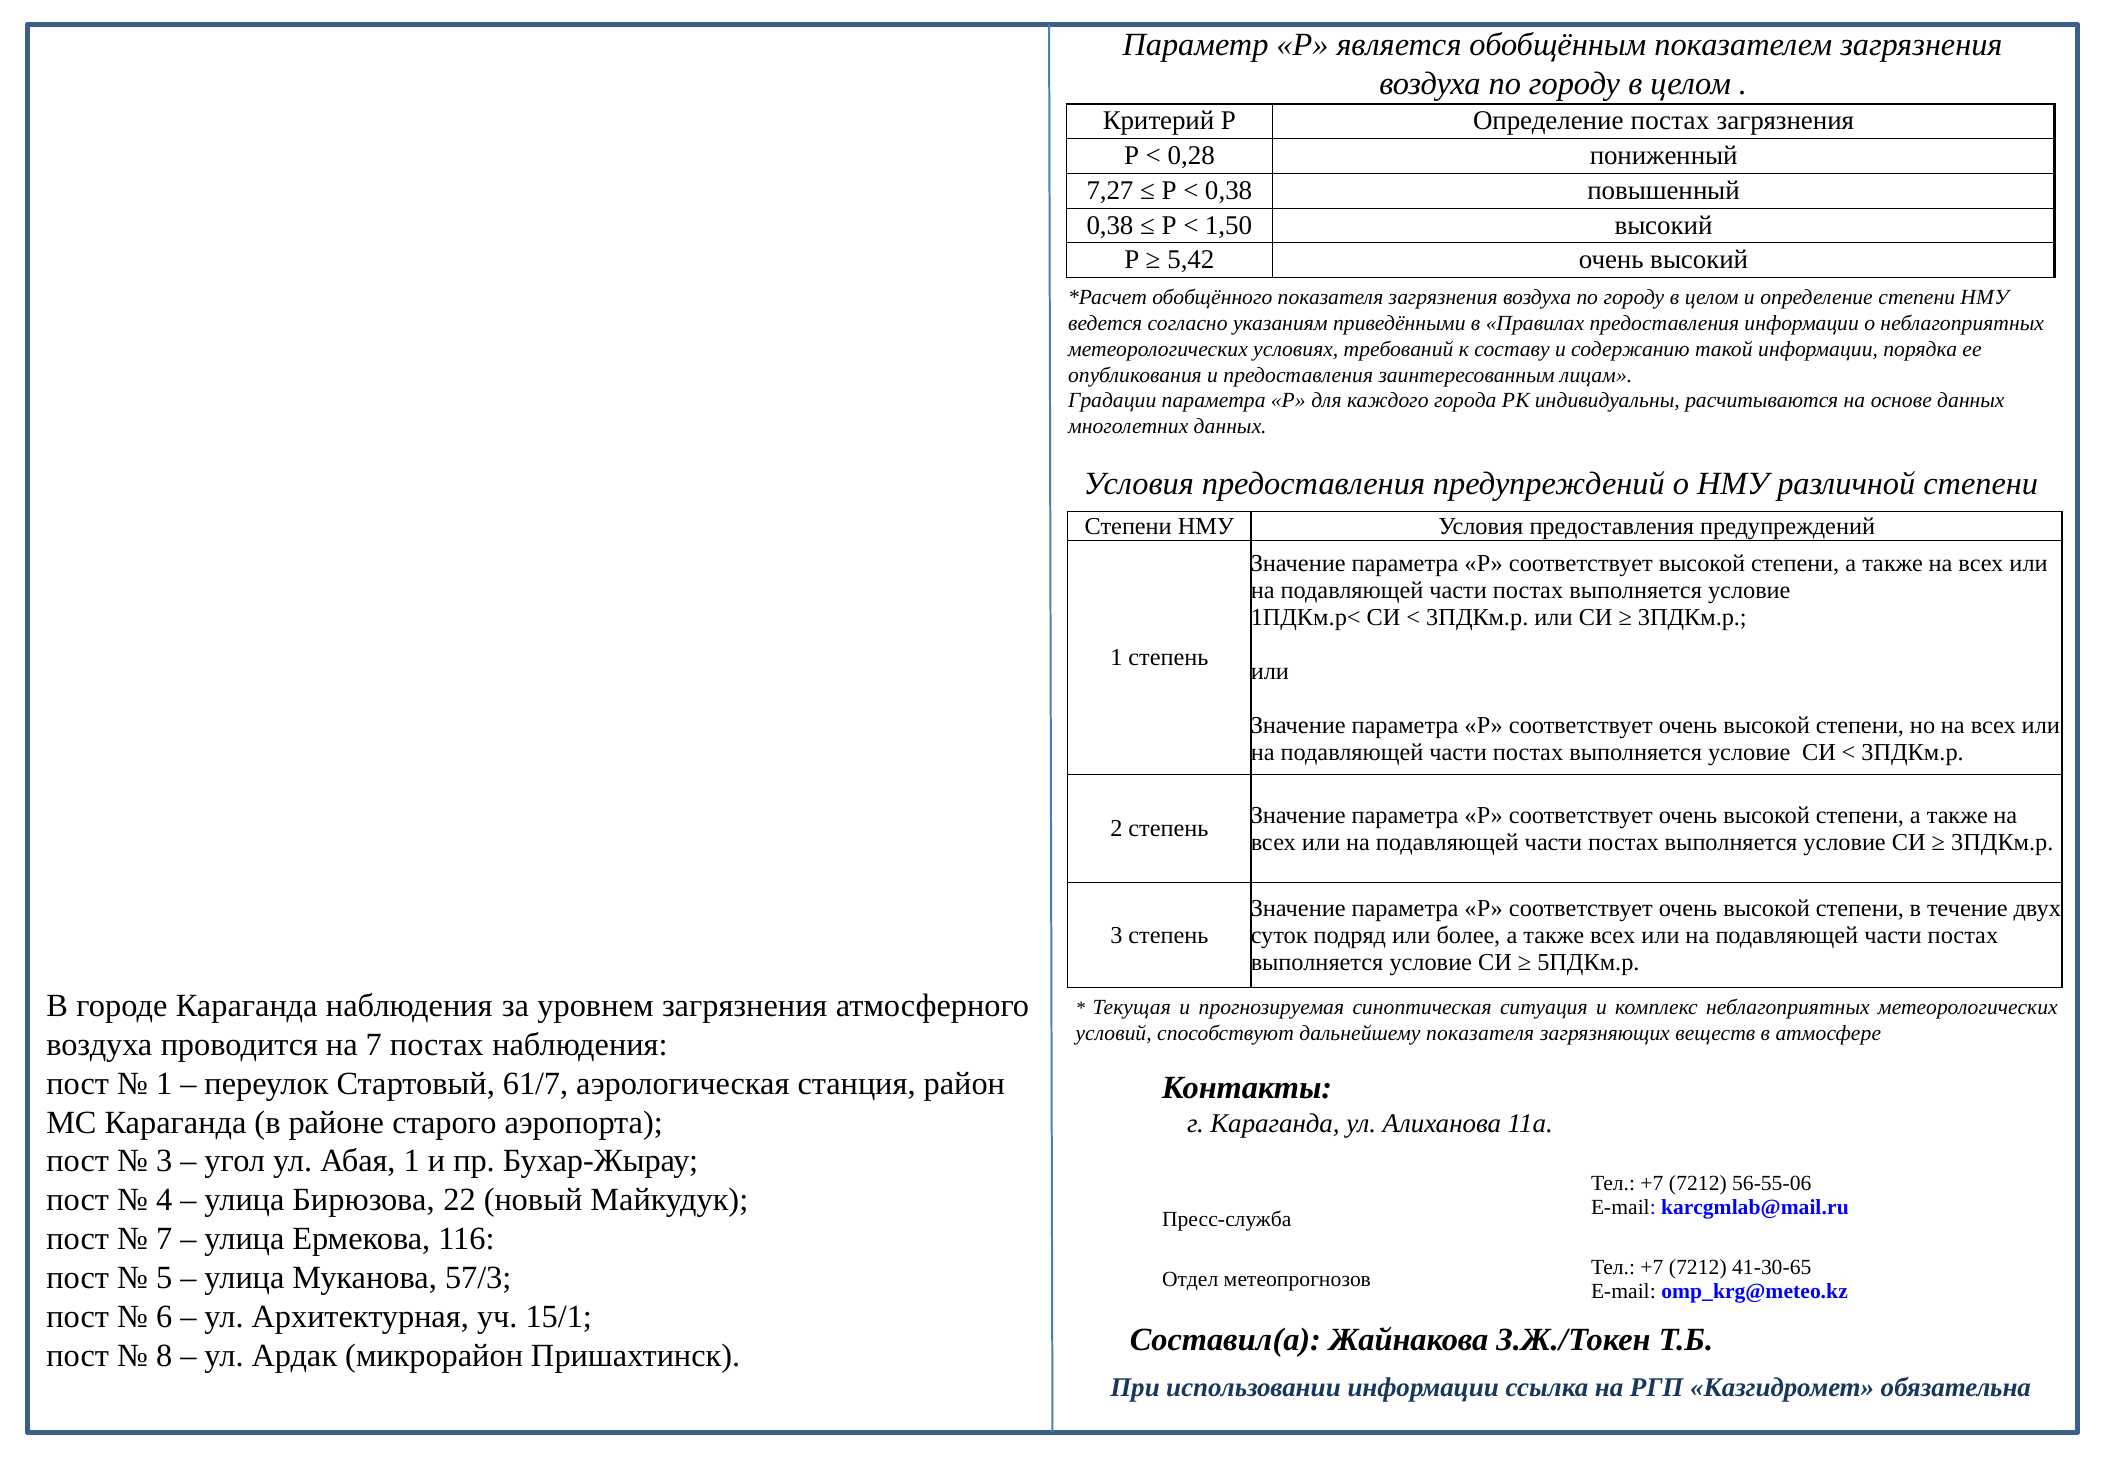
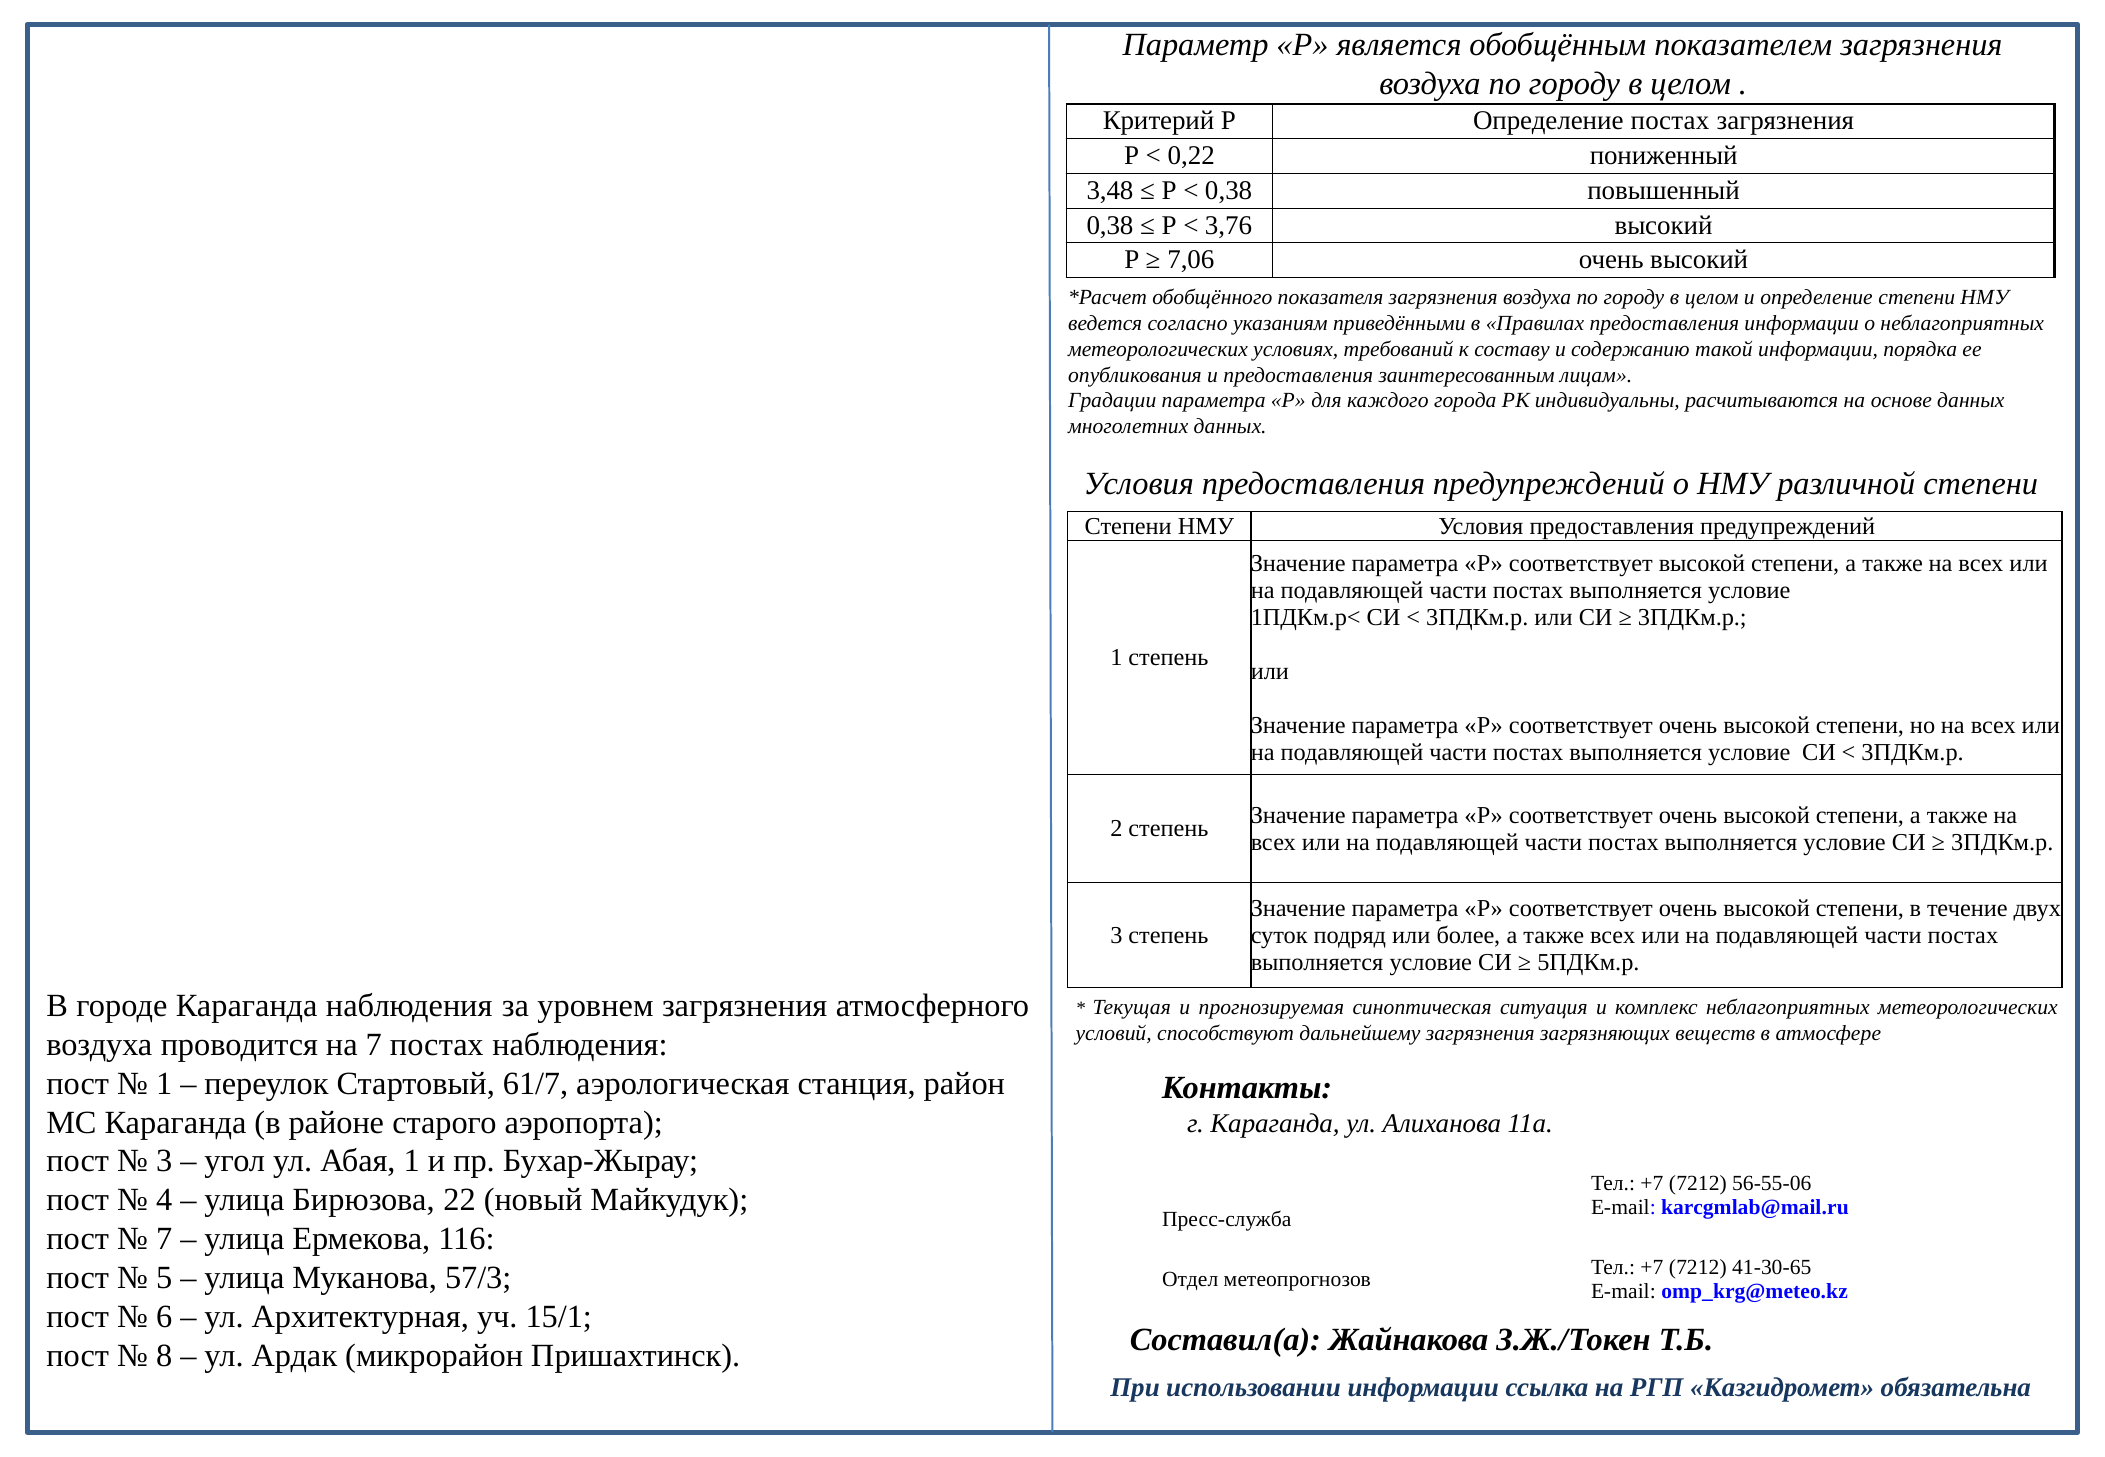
0,28: 0,28 -> 0,22
7,27: 7,27 -> 3,48
1,50: 1,50 -> 3,76
5,42: 5,42 -> 7,06
дальнейшему показателя: показателя -> загрязнения
